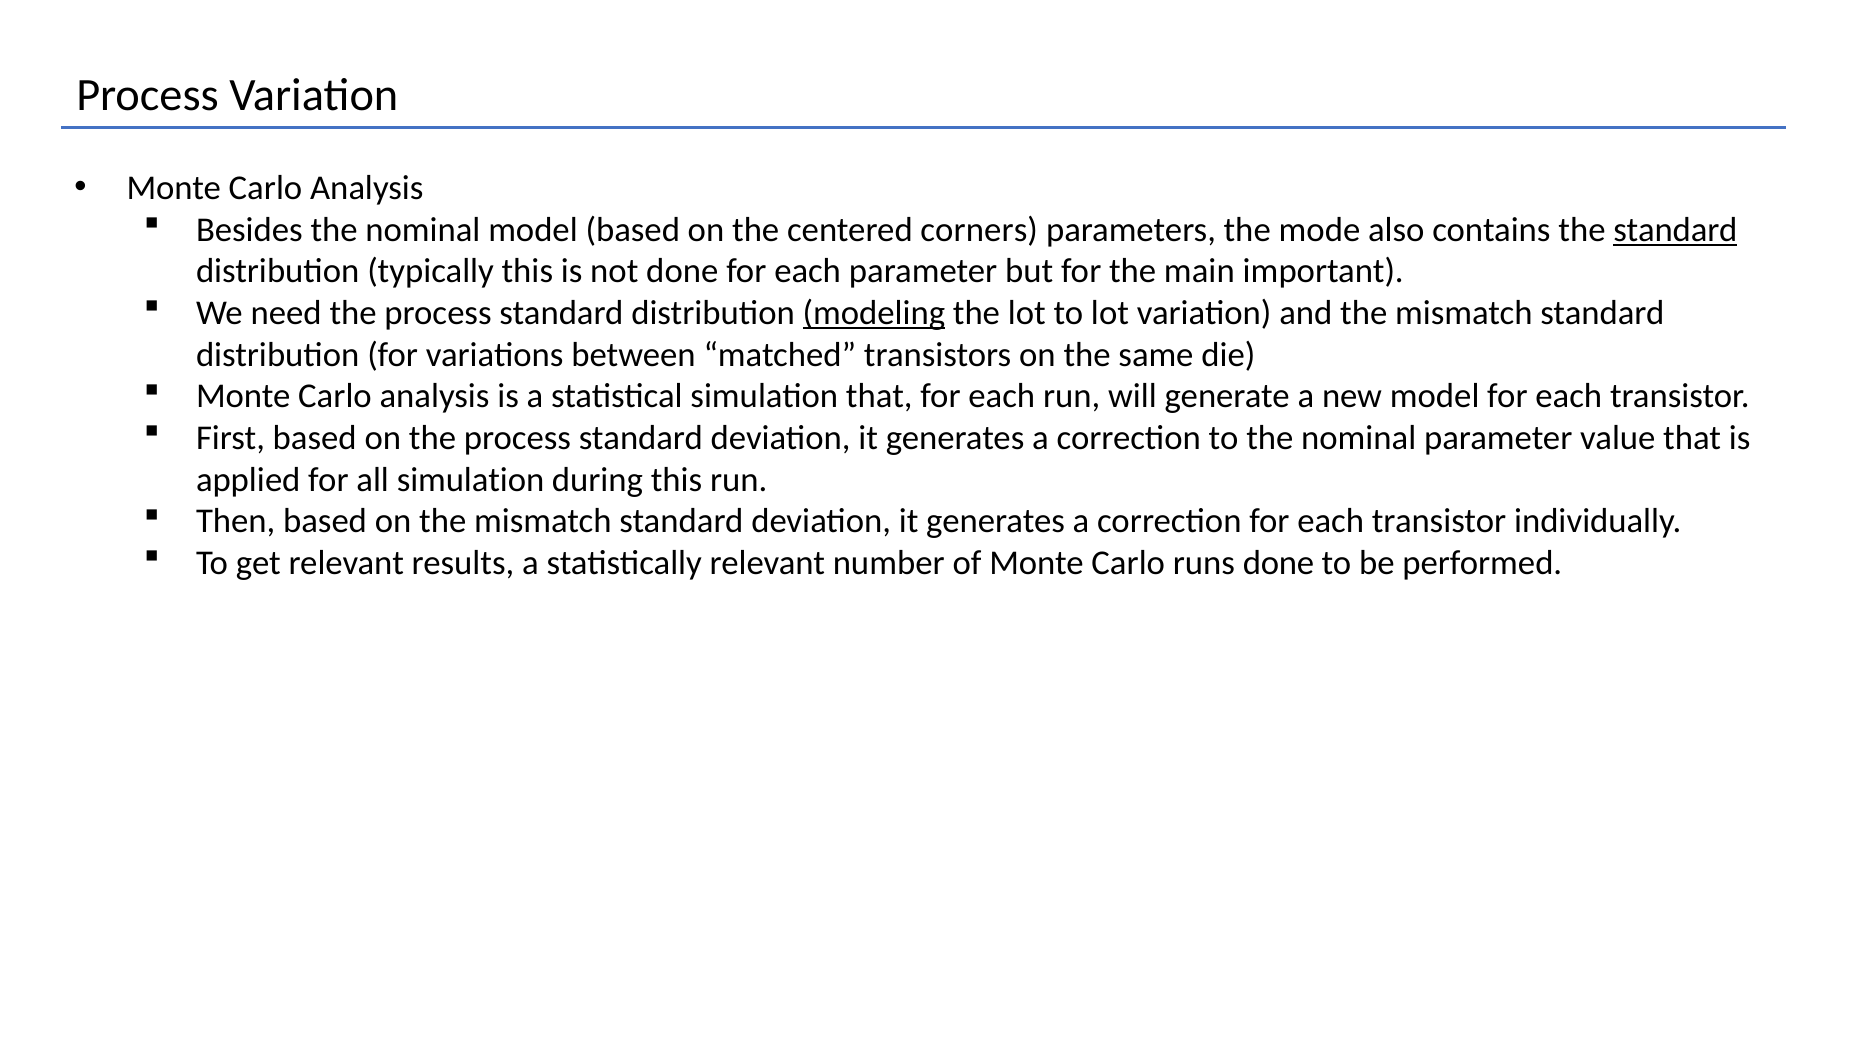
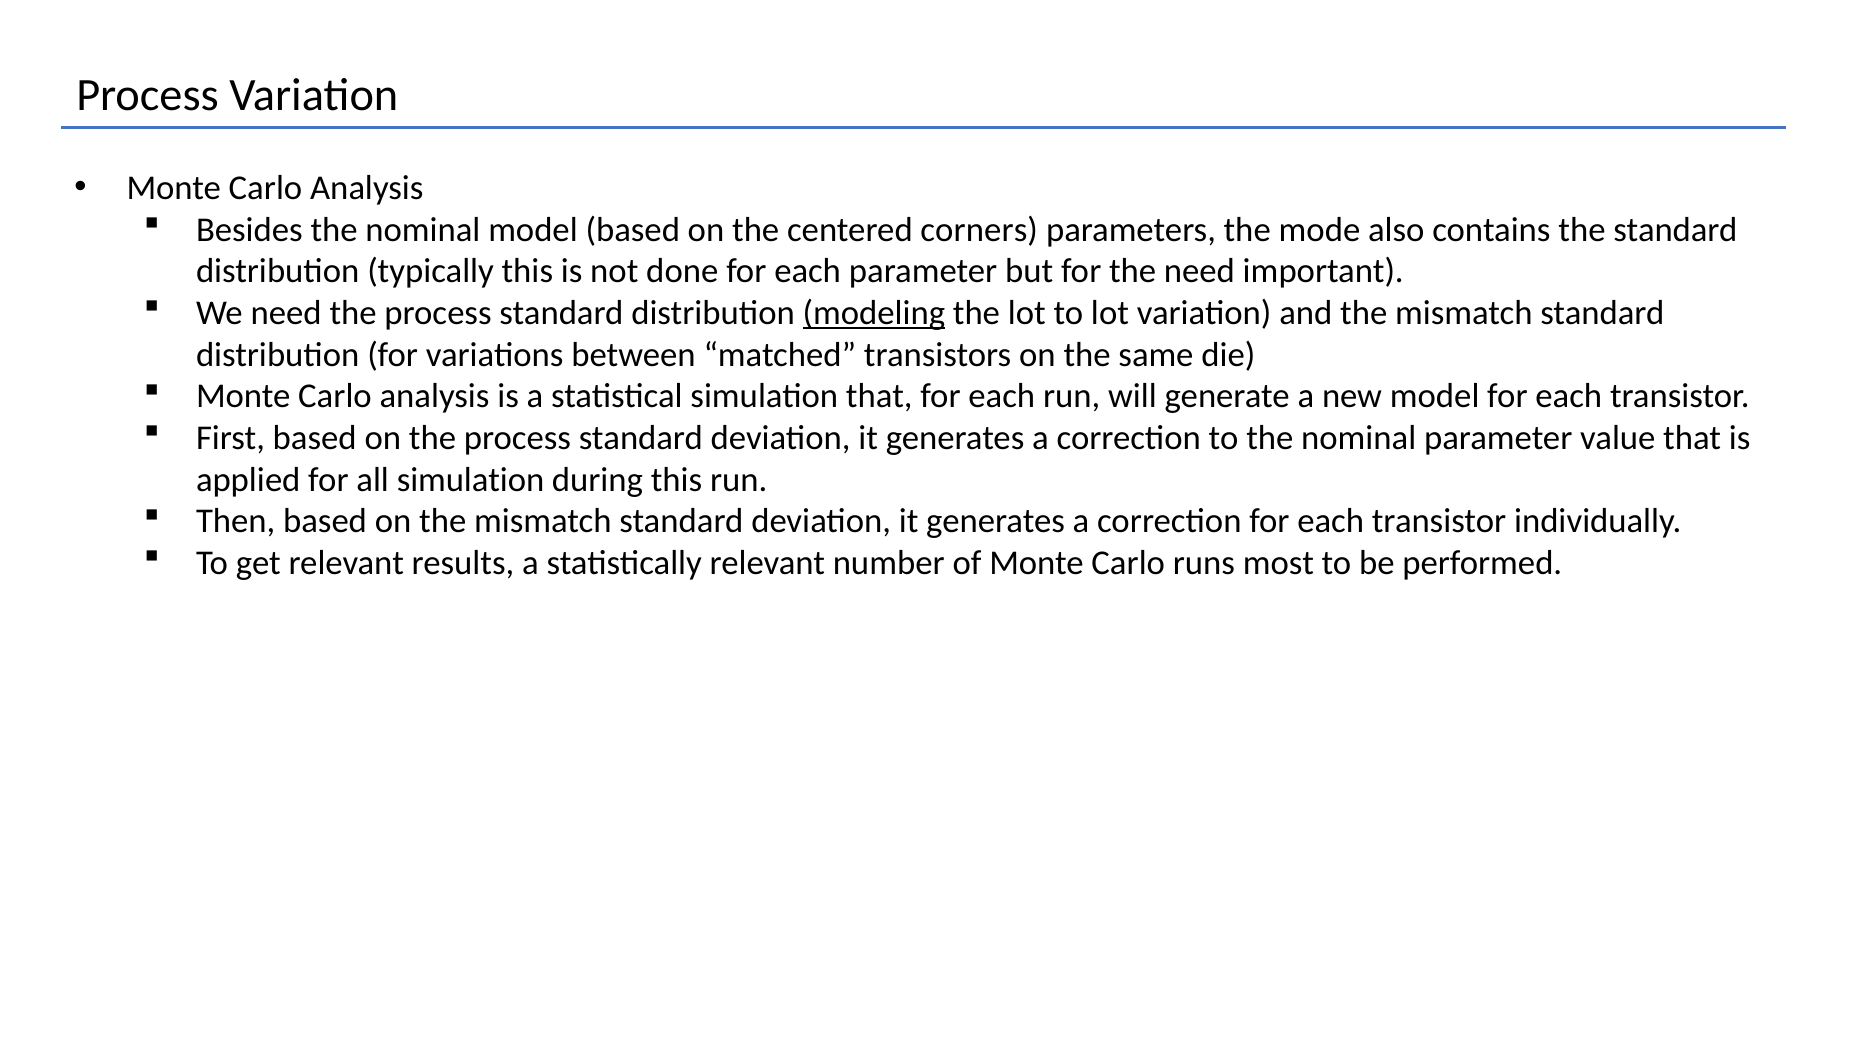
standard at (1675, 230) underline: present -> none
the main: main -> need
runs done: done -> most
